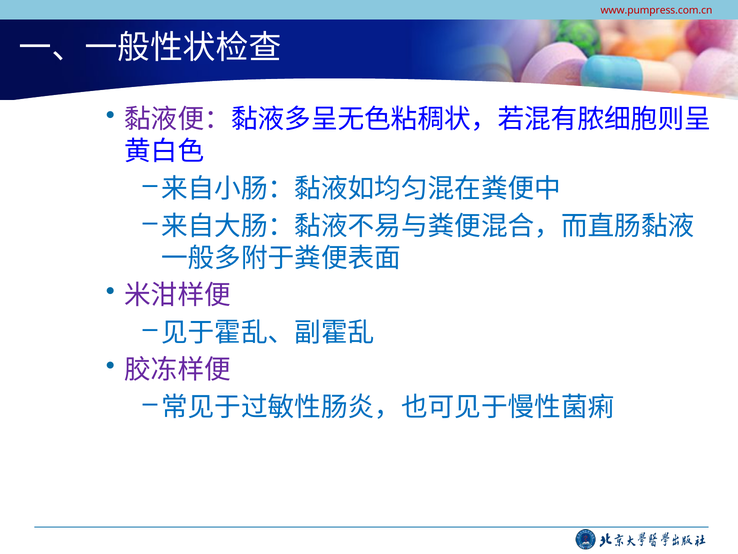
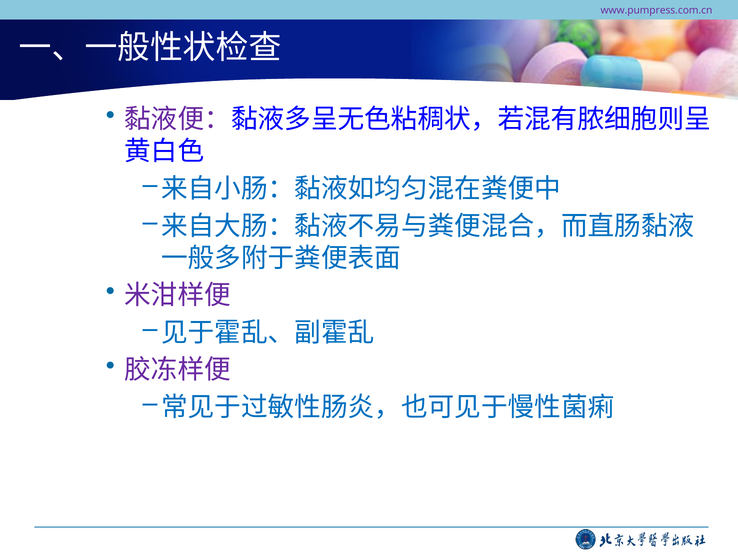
www.pumpress.com.cn colour: red -> purple
